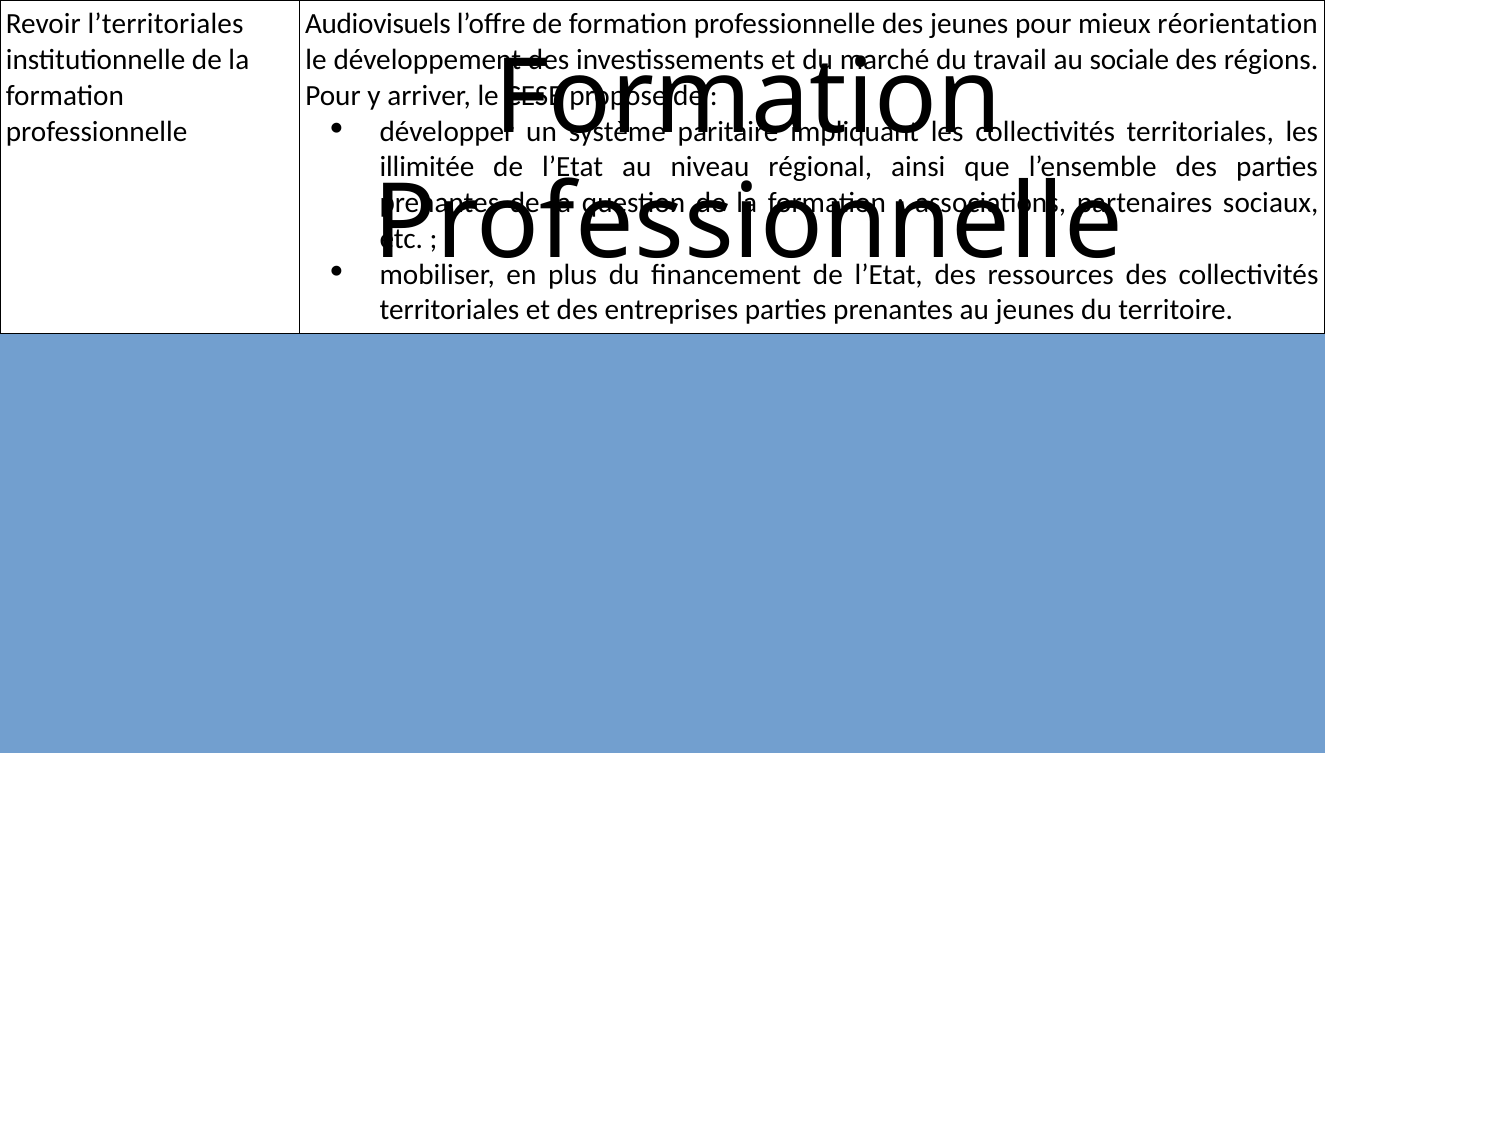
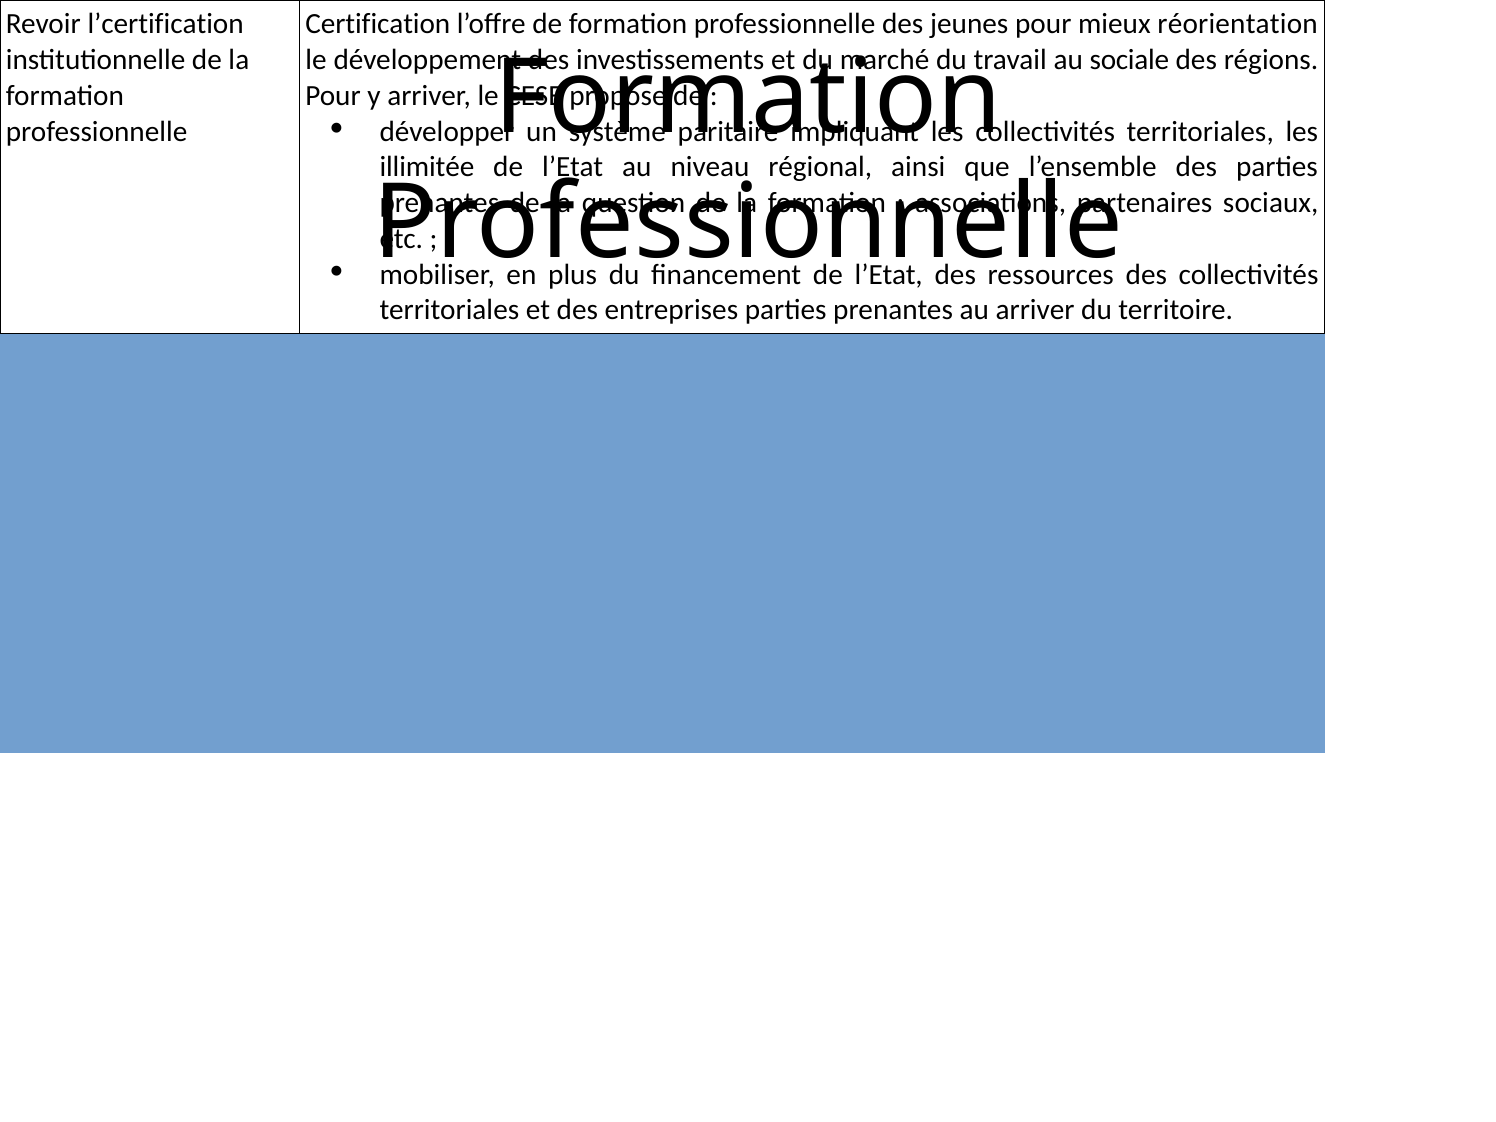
l’territoriales: l’territoriales -> l’certification
Audiovisuels: Audiovisuels -> Certification
au jeunes: jeunes -> arriver
